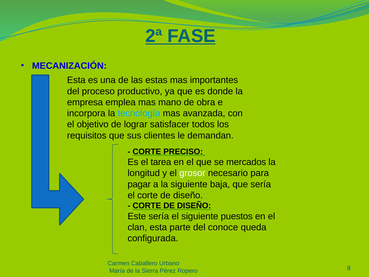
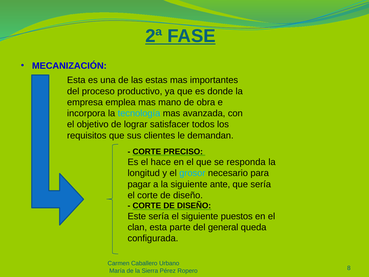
tarea: tarea -> hace
mercados: mercados -> responda
grosor colour: white -> light blue
baja: baja -> ante
conoce: conoce -> general
